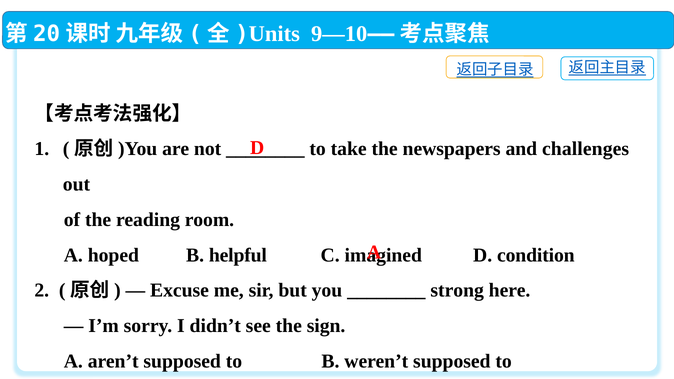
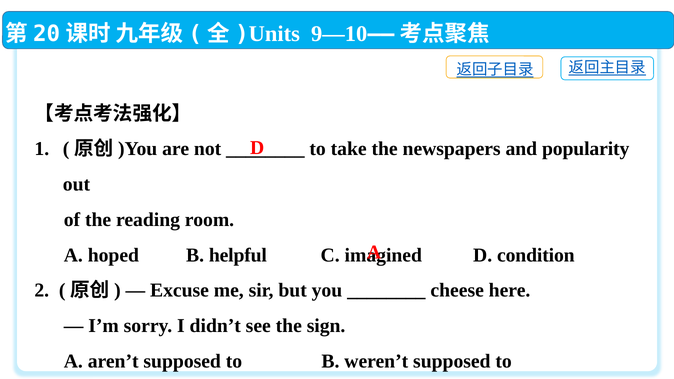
challenges: challenges -> popularity
strong: strong -> cheese
